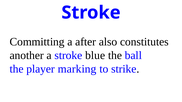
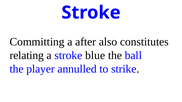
another: another -> relating
marking: marking -> annulled
